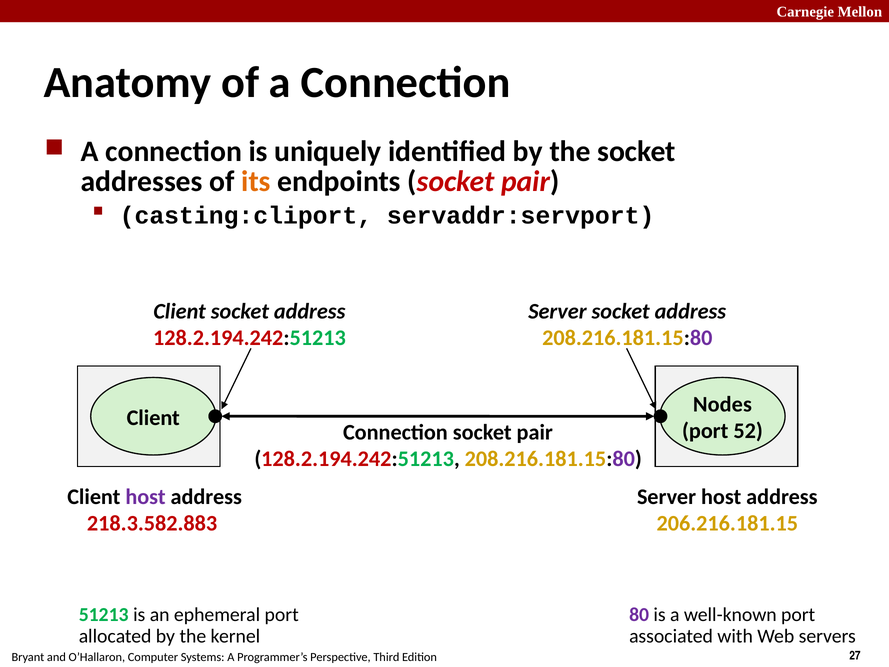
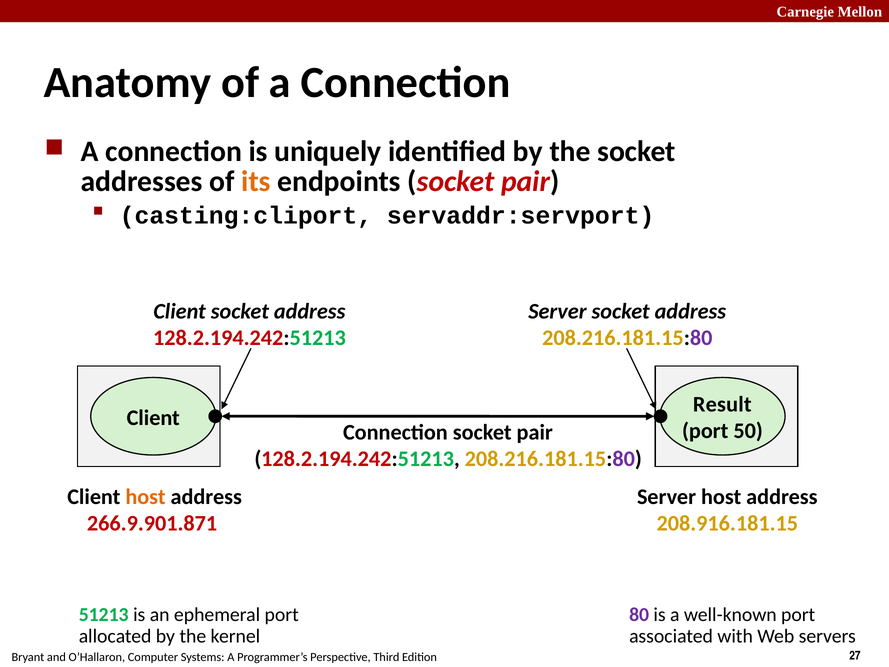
Nodes: Nodes -> Result
52: 52 -> 50
host at (146, 497) colour: purple -> orange
218.3.582.883: 218.3.582.883 -> 266.9.901.871
206.216.181.15: 206.216.181.15 -> 208.916.181.15
